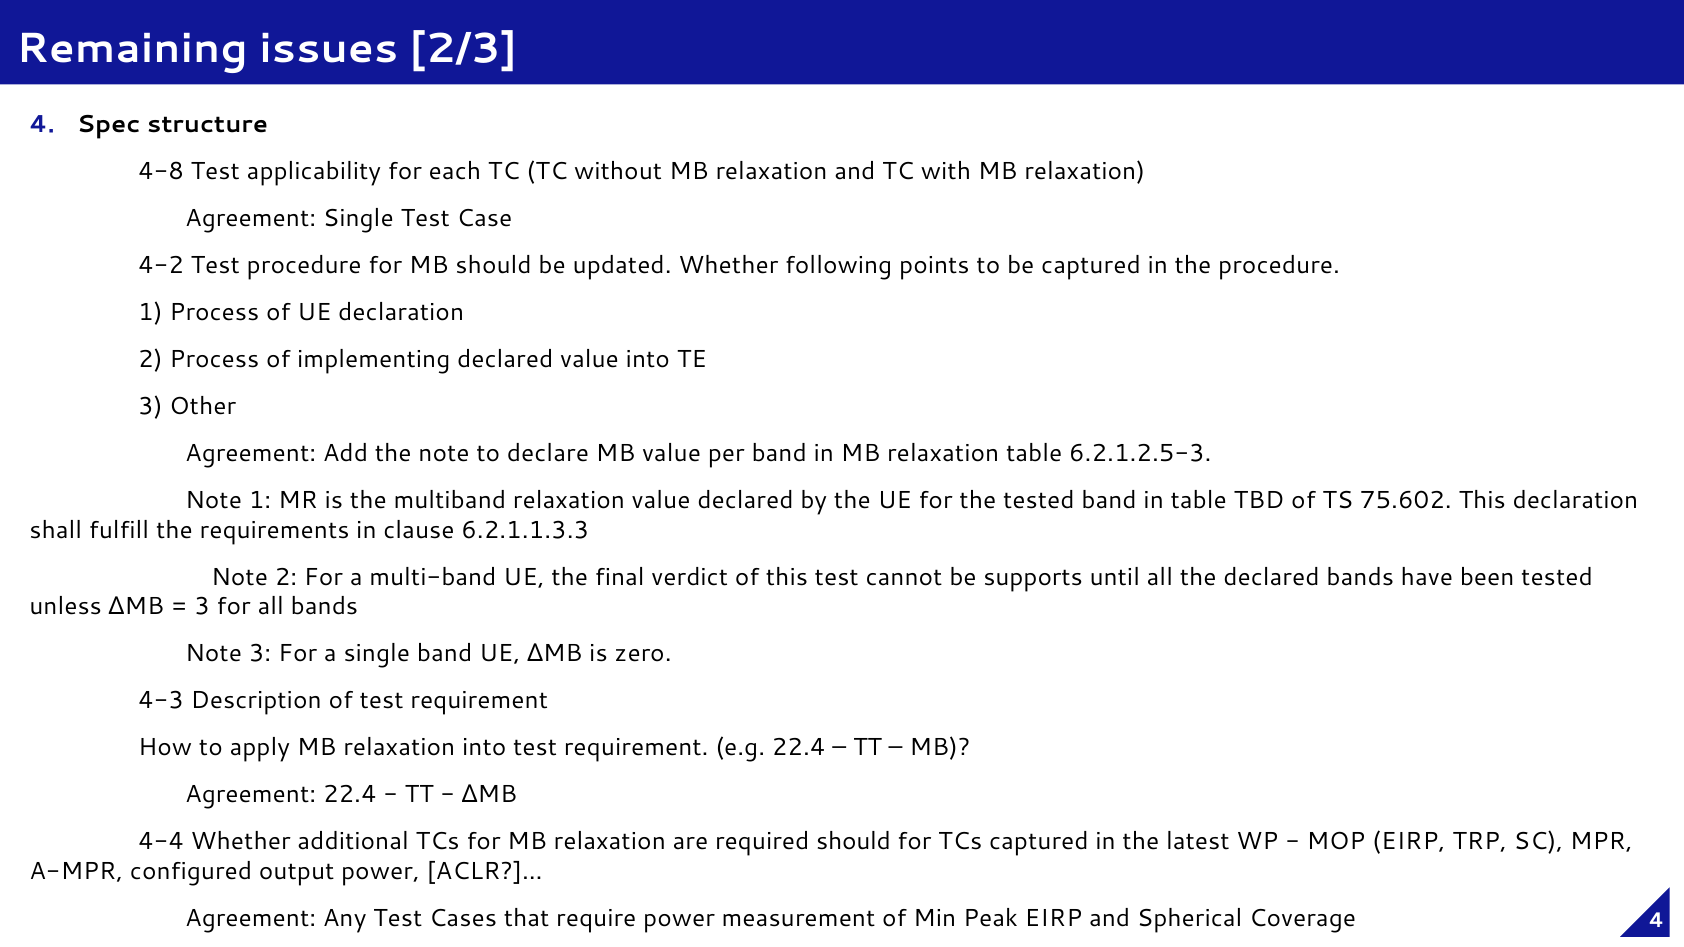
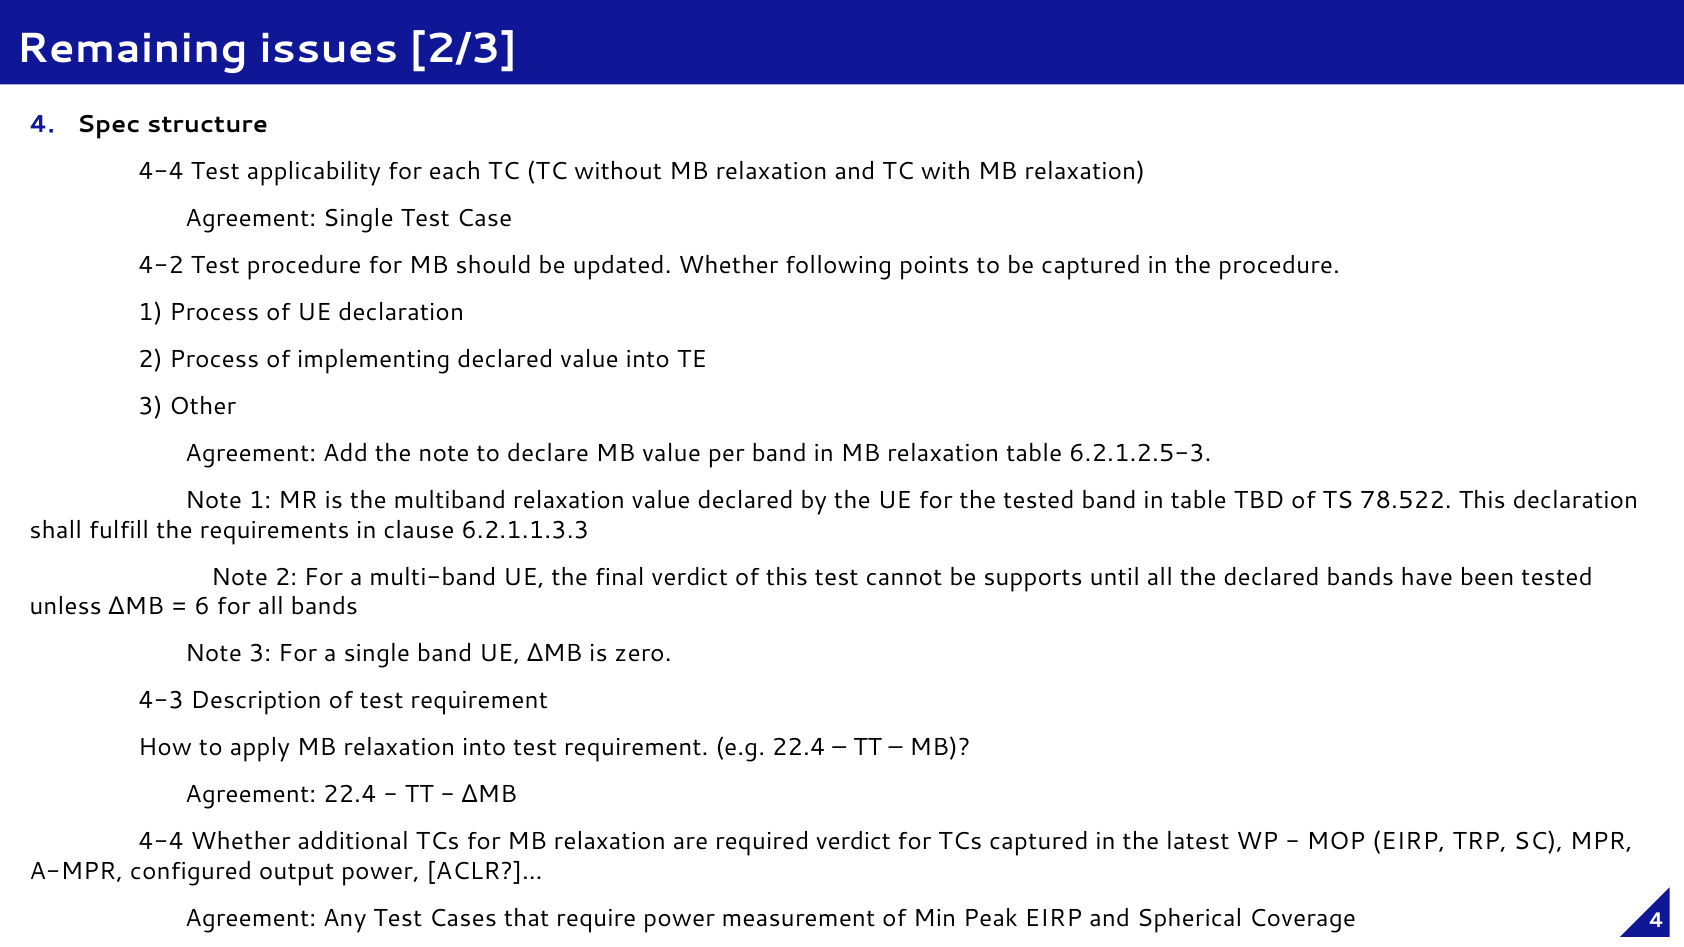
4-8 at (161, 172): 4-8 -> 4-4
75.602: 75.602 -> 78.522
3 at (202, 607): 3 -> 6
required should: should -> verdict
